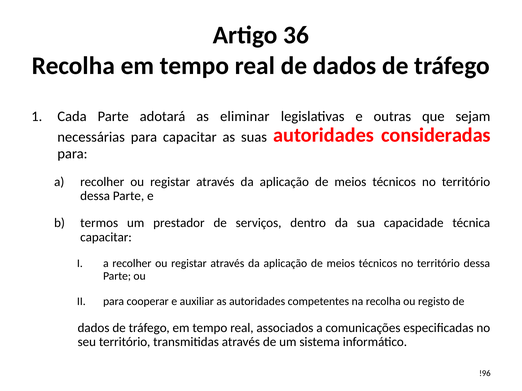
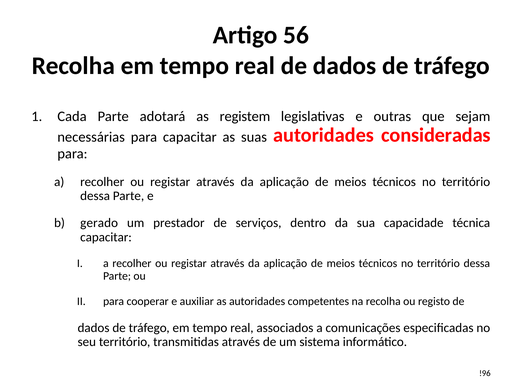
36: 36 -> 56
eliminar: eliminar -> registem
termos: termos -> gerado
